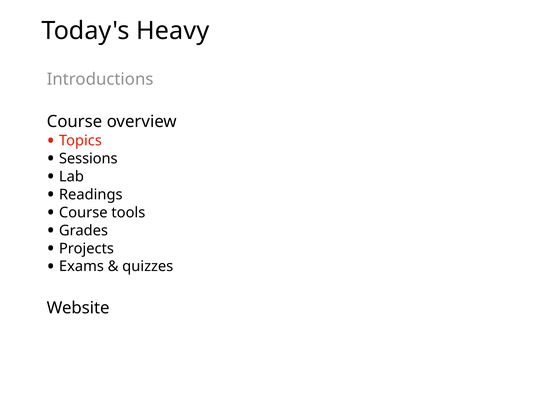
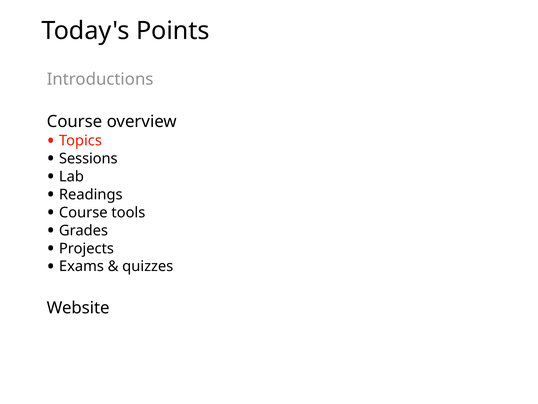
Heavy: Heavy -> Points
